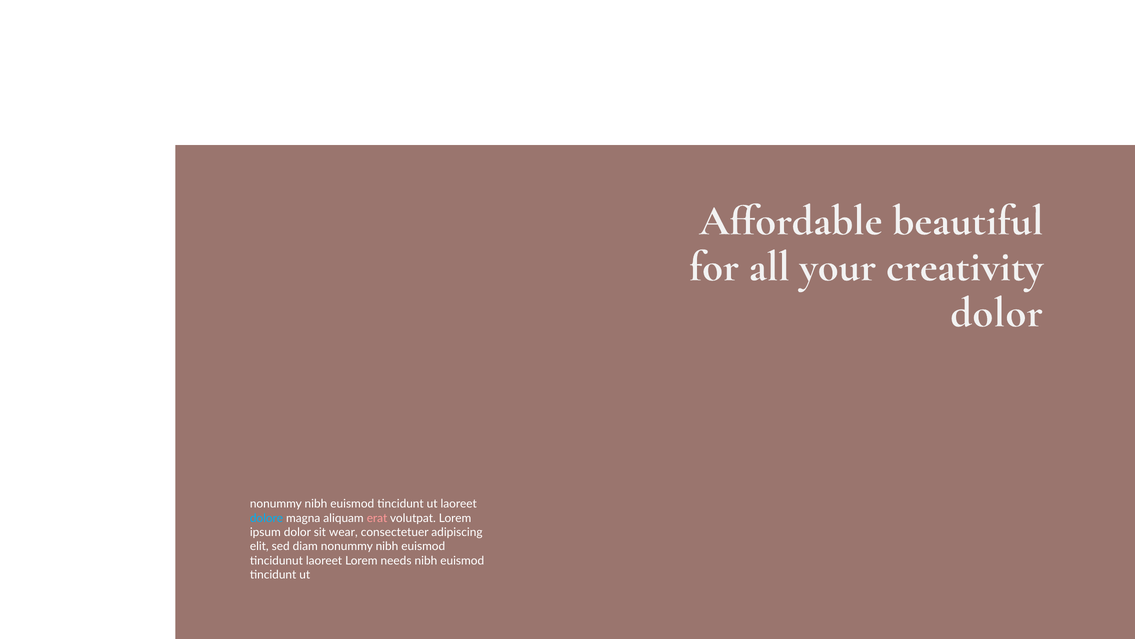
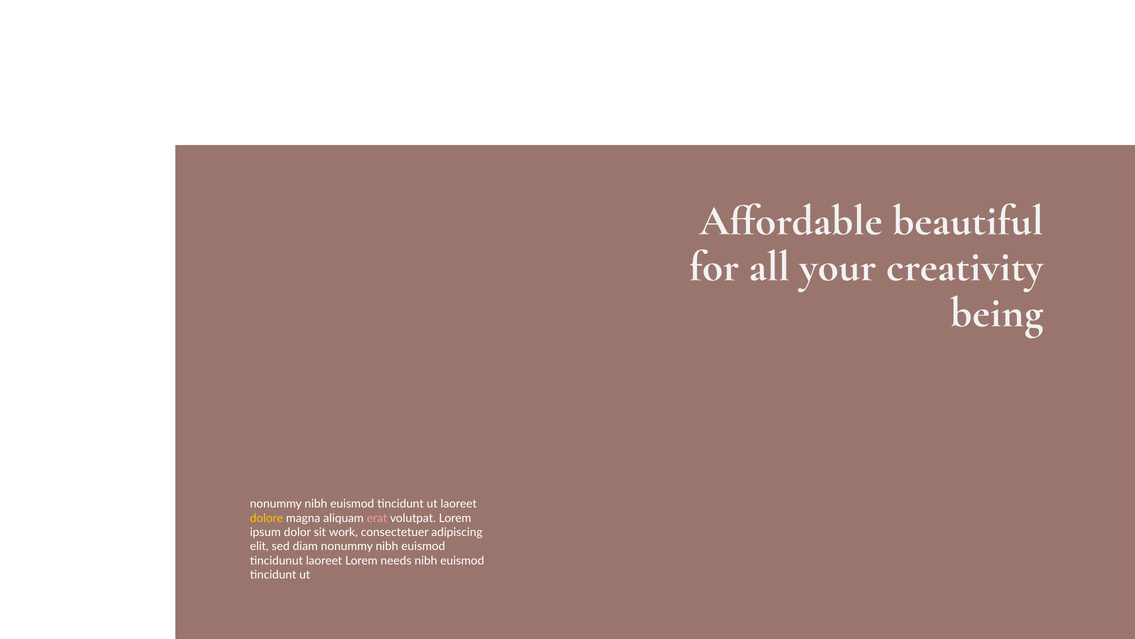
dolor at (997, 312): dolor -> being
dolore colour: light blue -> yellow
wear: wear -> work
